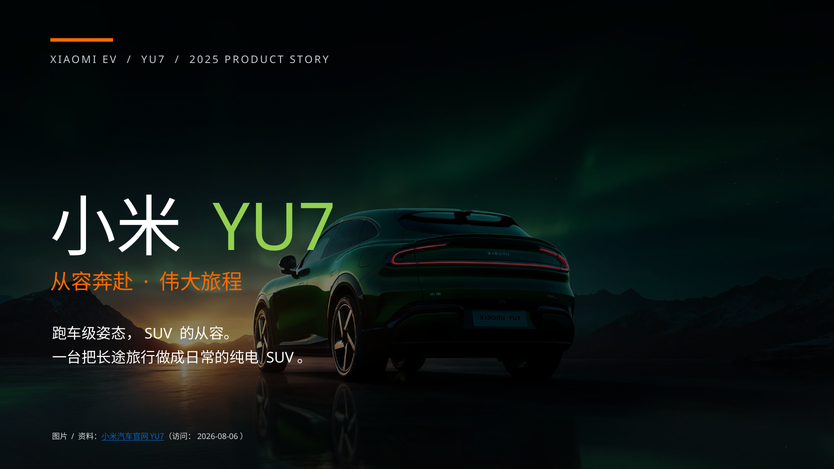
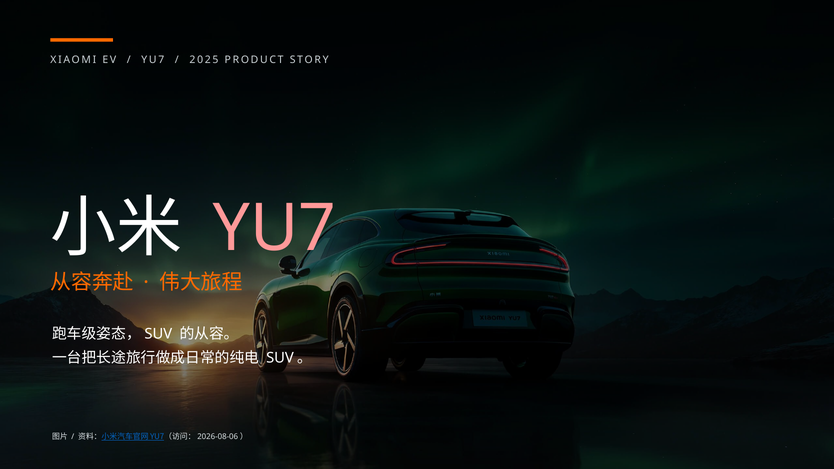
YU7 at (275, 229) colour: light green -> pink
